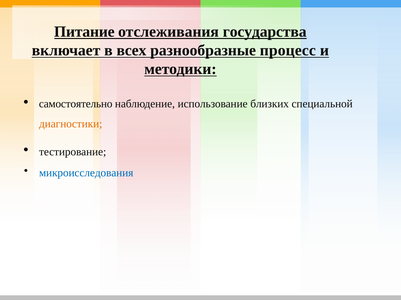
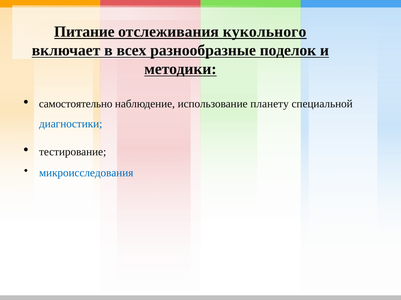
государства: государства -> кукольного
процесс: процесс -> поделок
близких: близких -> планету
диагностики colour: orange -> blue
